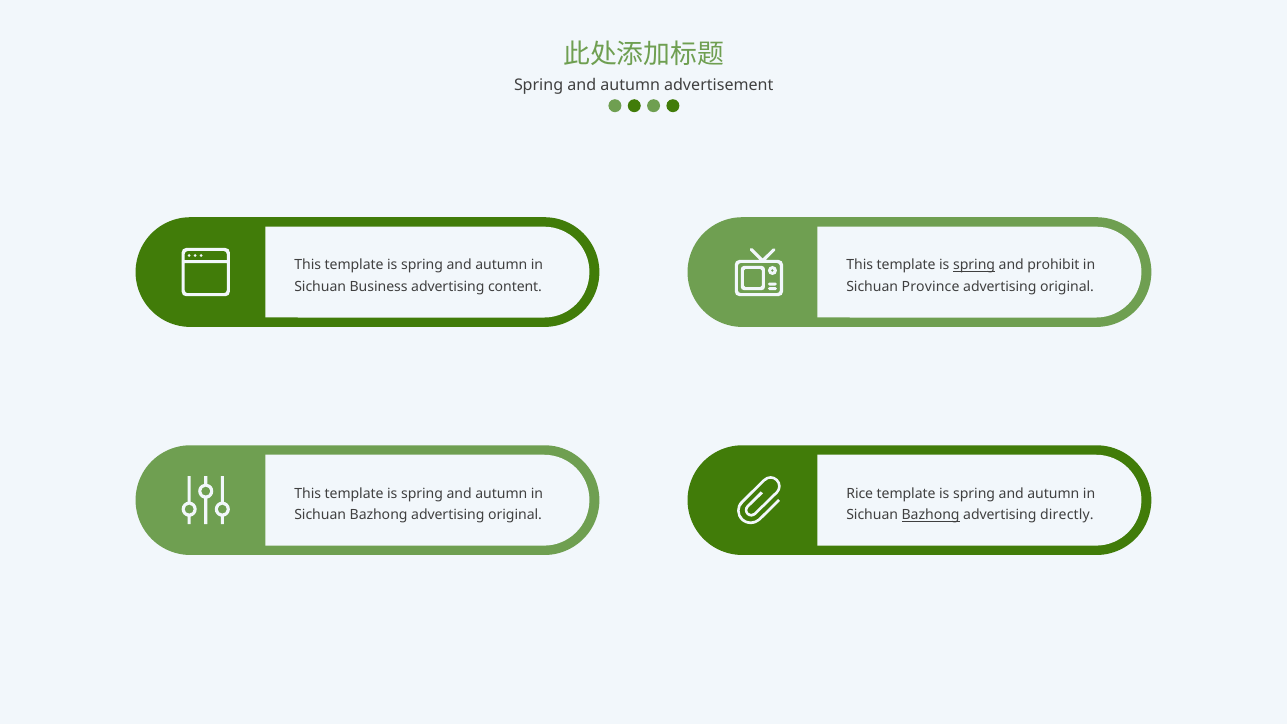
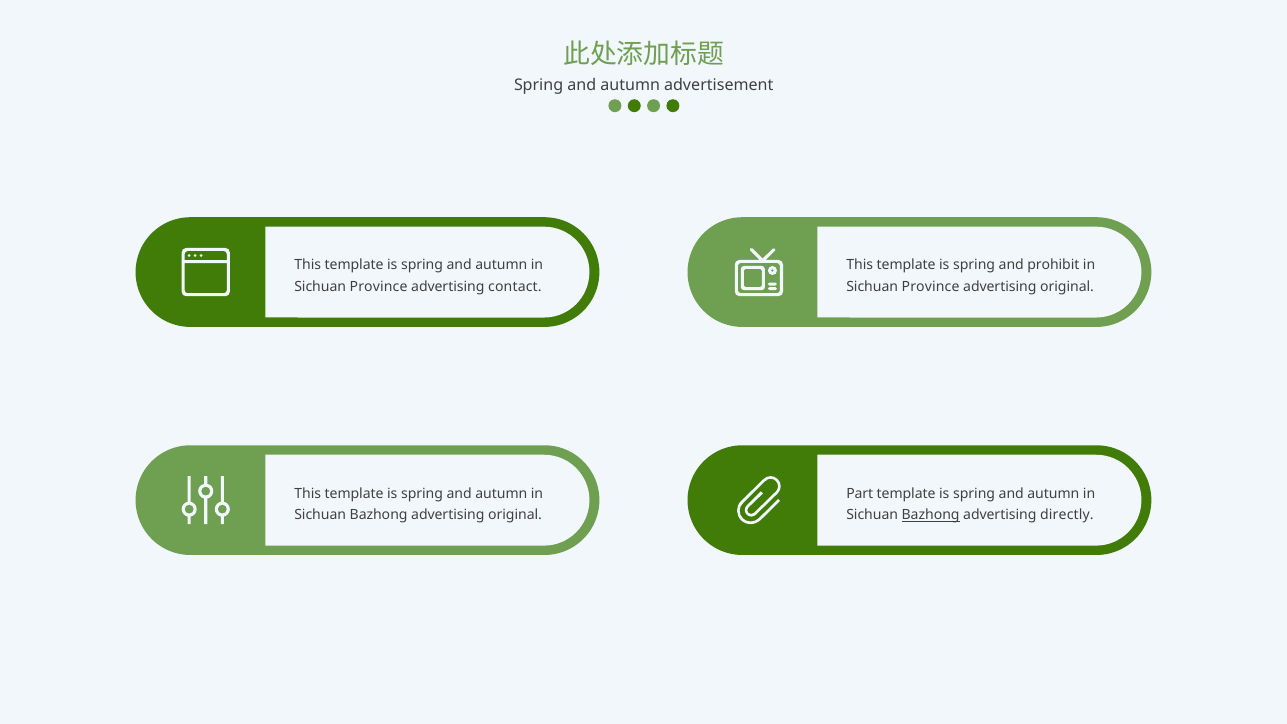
spring at (974, 265) underline: present -> none
Business at (379, 287): Business -> Province
content: content -> contact
Rice: Rice -> Part
